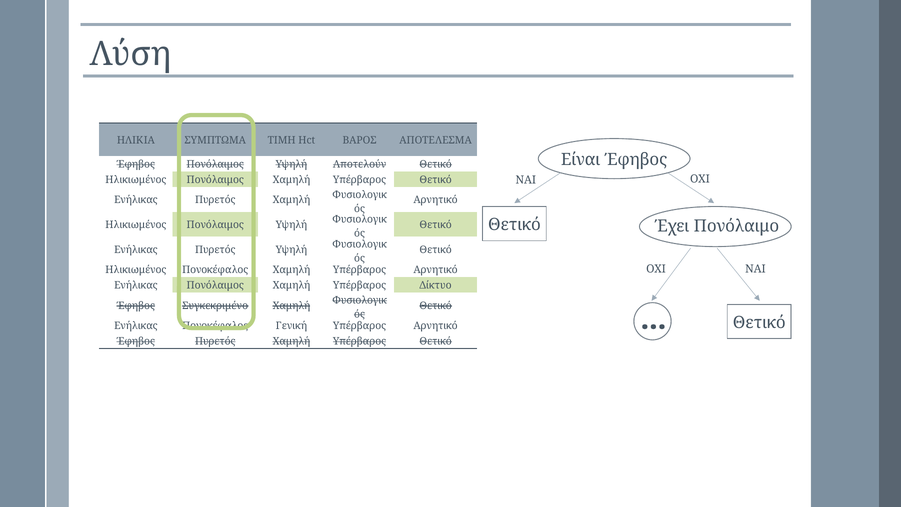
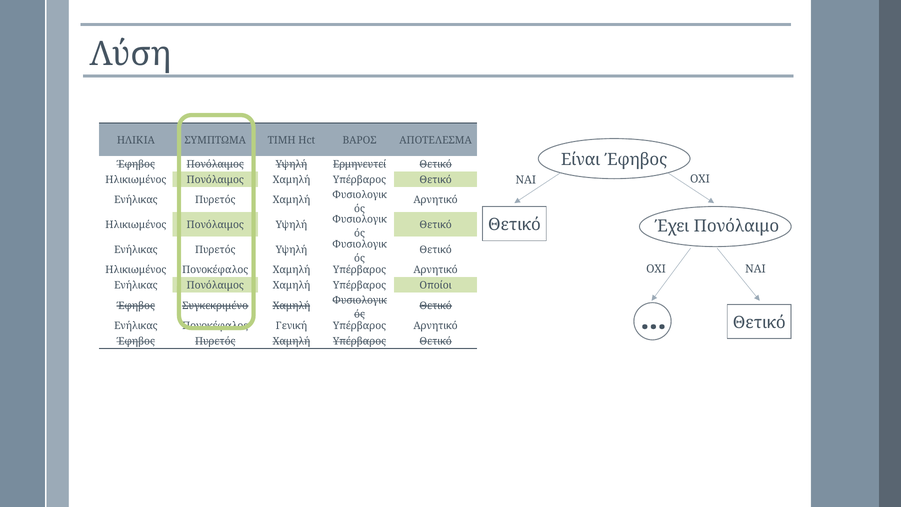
Αποτελούν: Αποτελούν -> Ερμηνευτεί
Δίκτυο: Δίκτυο -> Οποίοι
